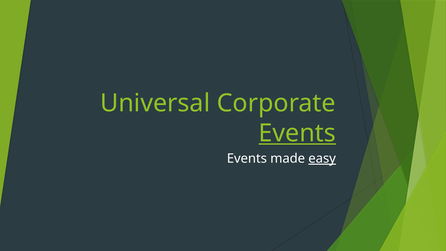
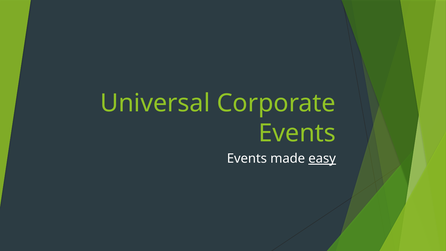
Events at (297, 133) underline: present -> none
